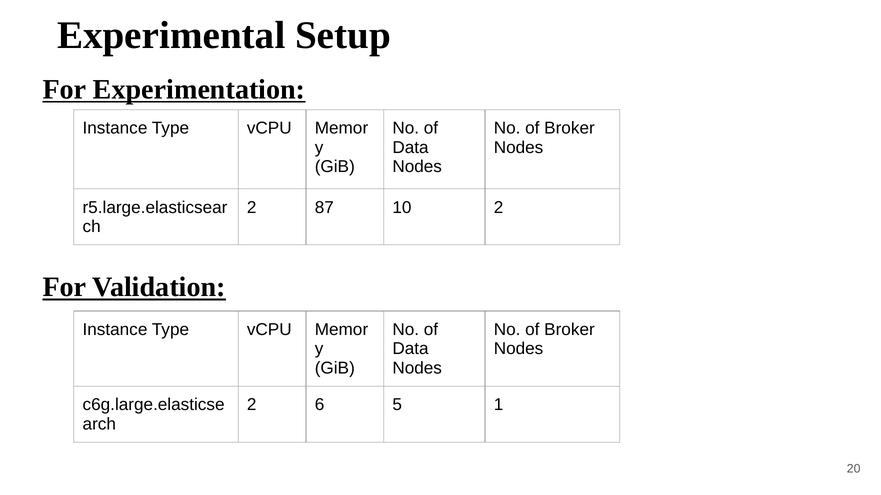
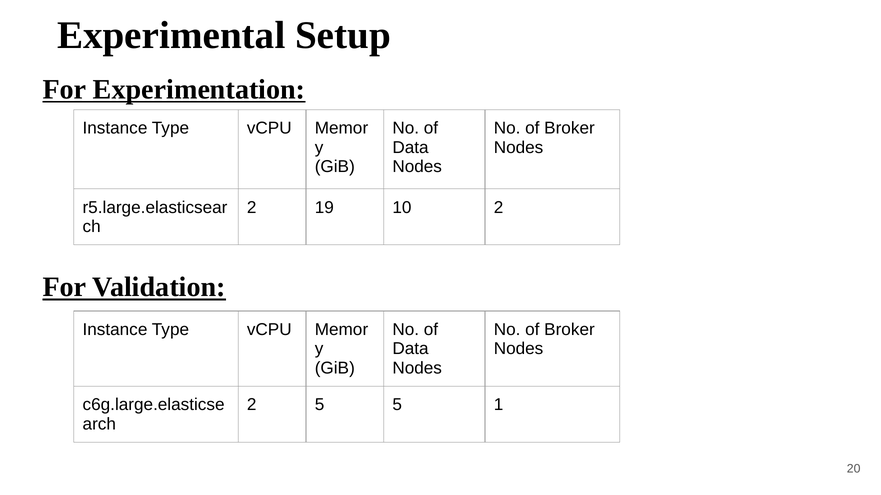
87: 87 -> 19
2 6: 6 -> 5
